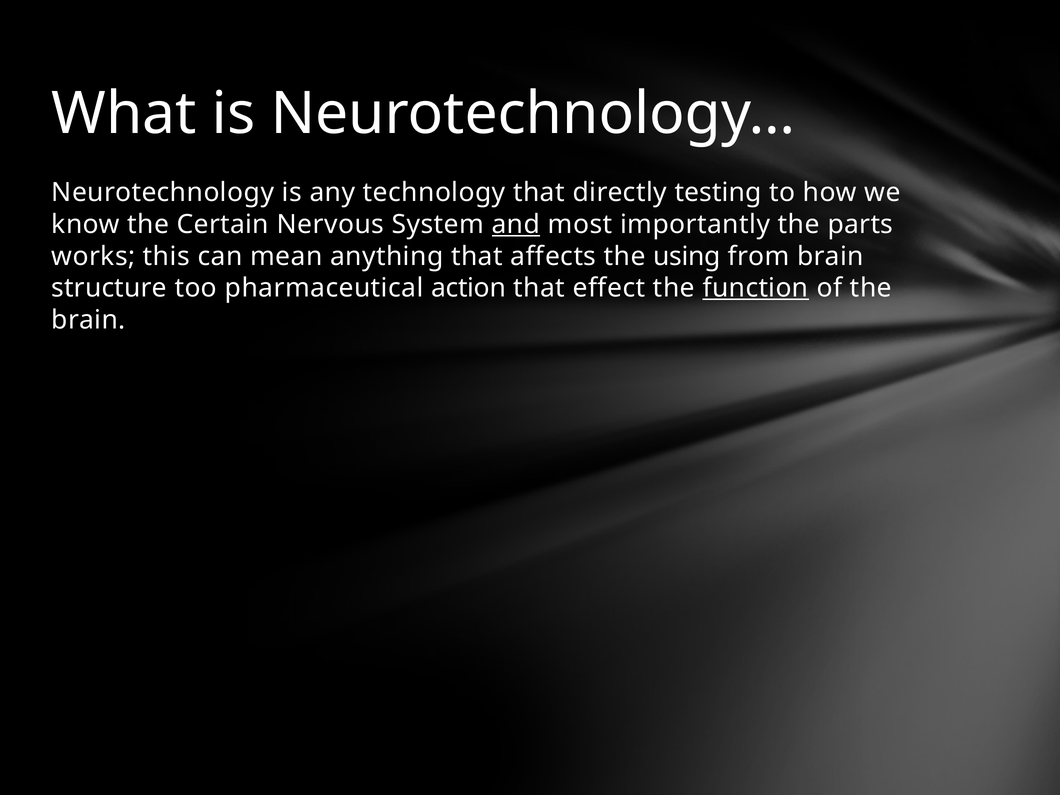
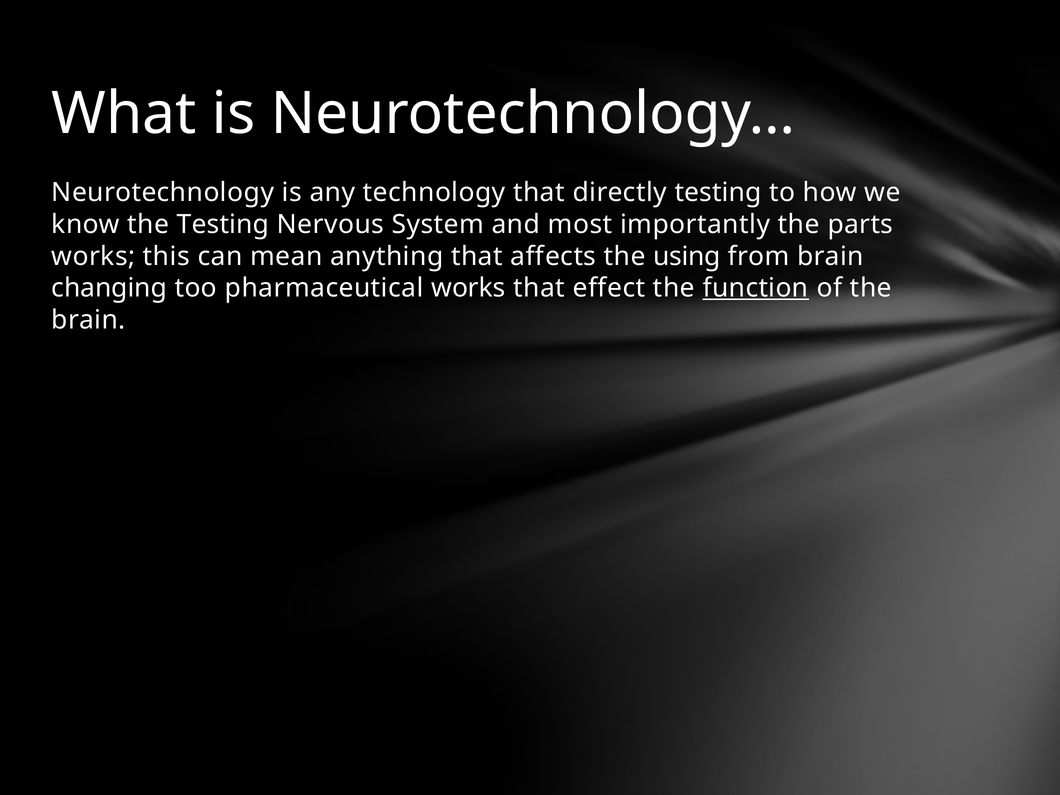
the Certain: Certain -> Testing
and underline: present -> none
structure: structure -> changing
pharmaceutical action: action -> works
